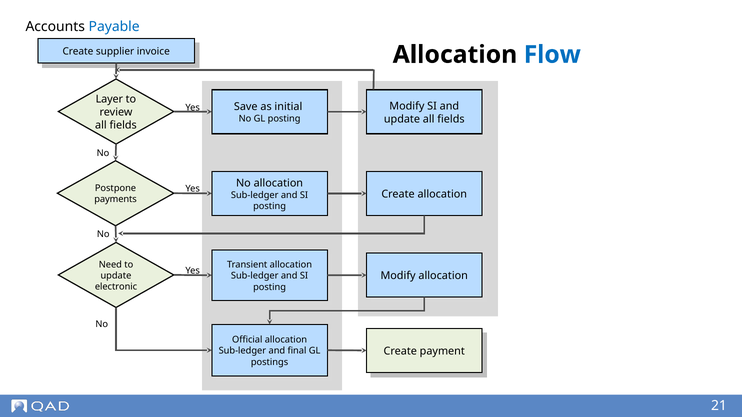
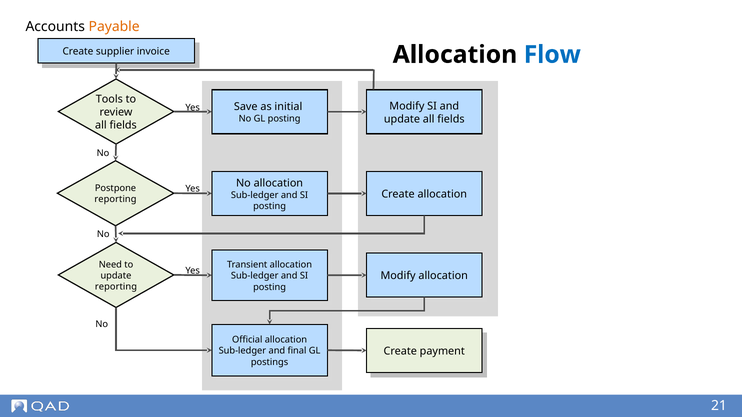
Payable colour: blue -> orange
Layer: Layer -> Tools
payments at (116, 200): payments -> reporting
electronic at (116, 287): electronic -> reporting
